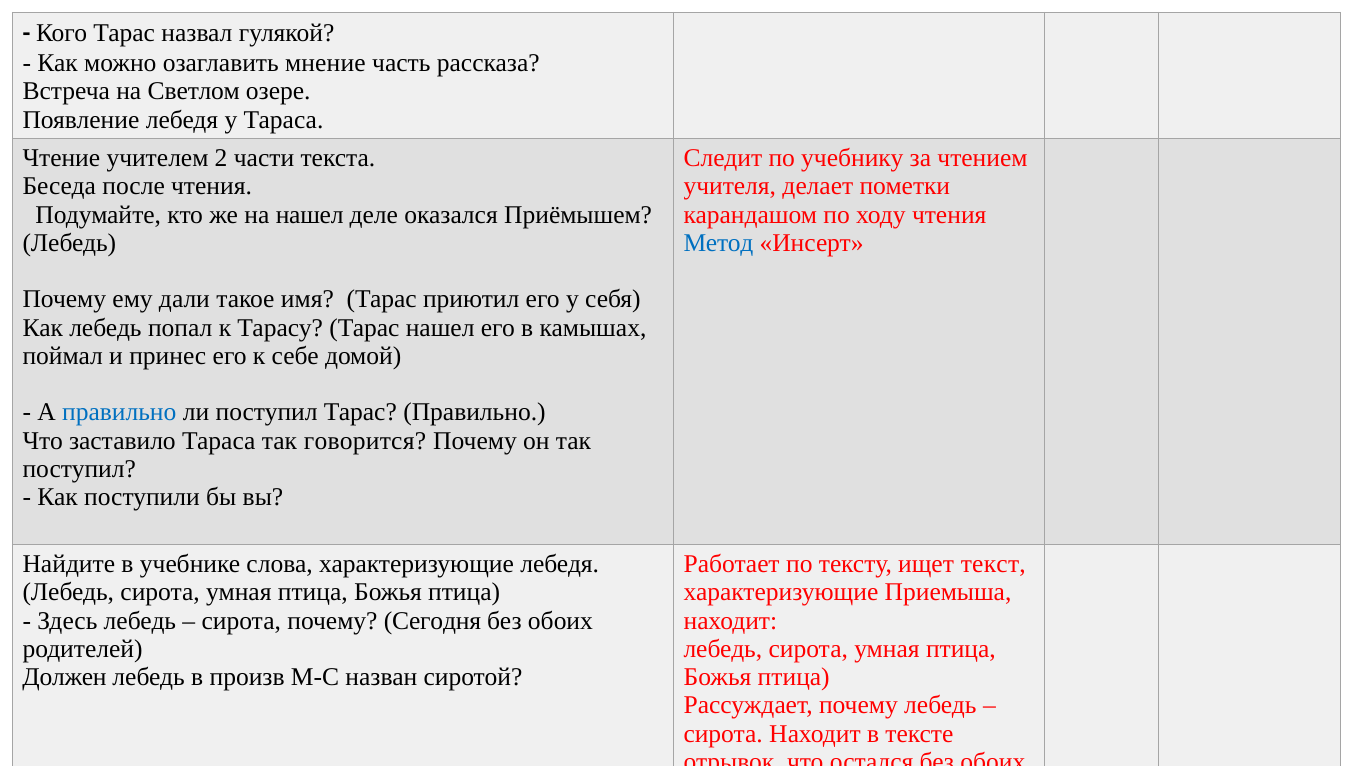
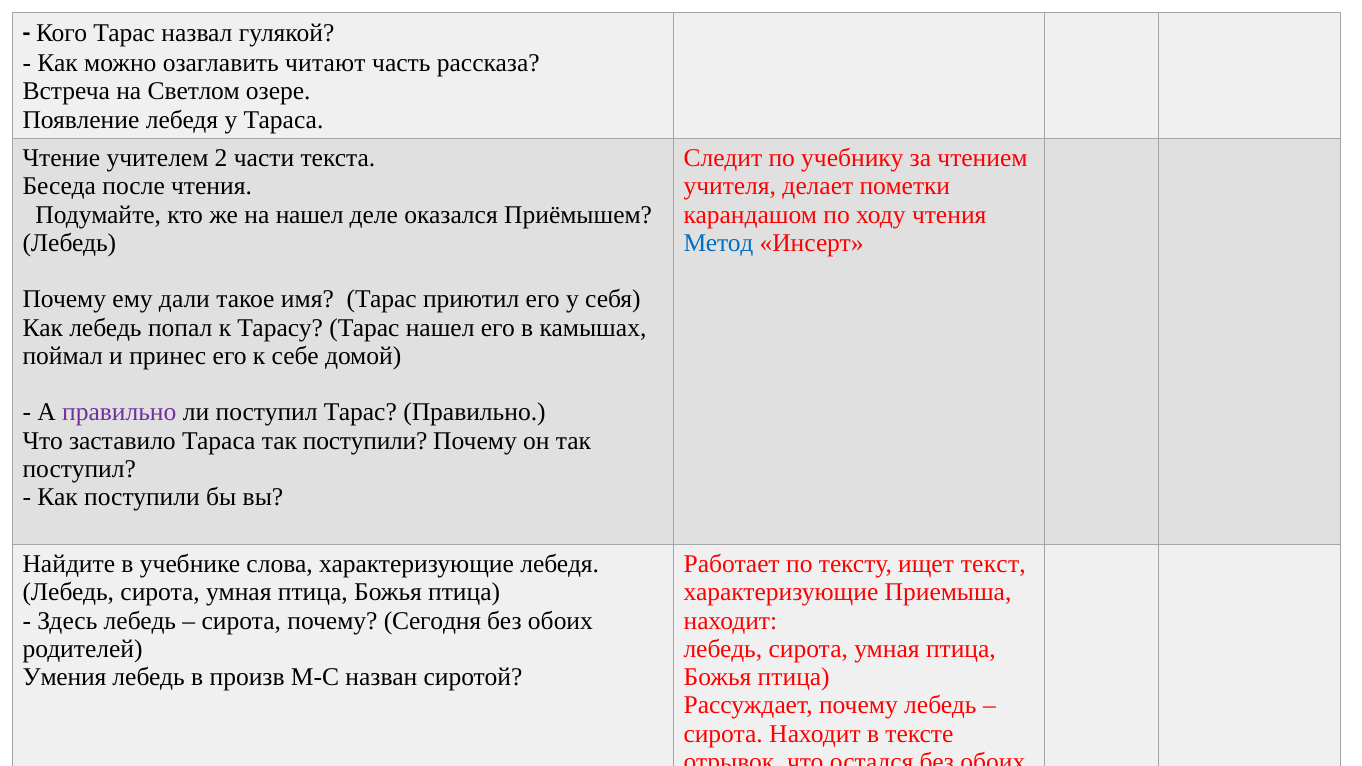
мнение: мнение -> читают
правильно at (119, 413) colour: blue -> purple
так говорится: говорится -> поступили
Должен: Должен -> Умения
